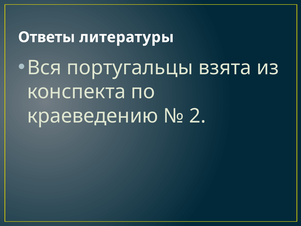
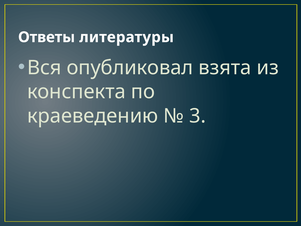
португальцы: португальцы -> опубликовал
2: 2 -> 3
